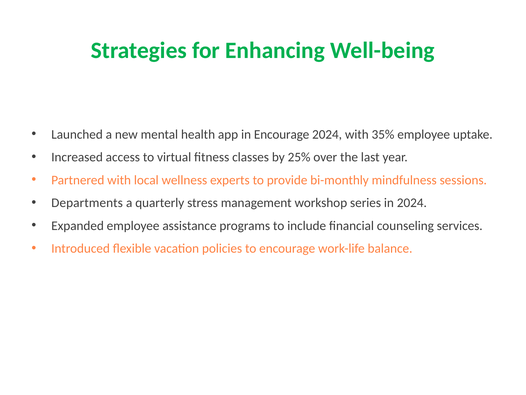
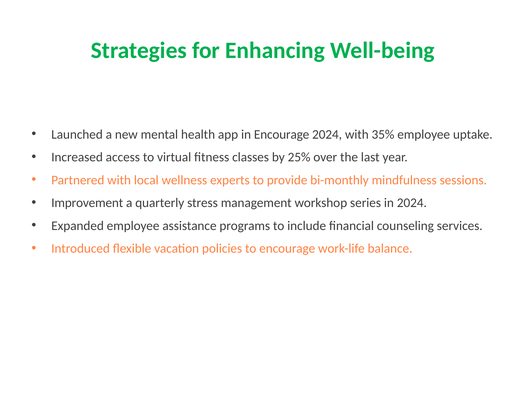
Departments: Departments -> Improvement
